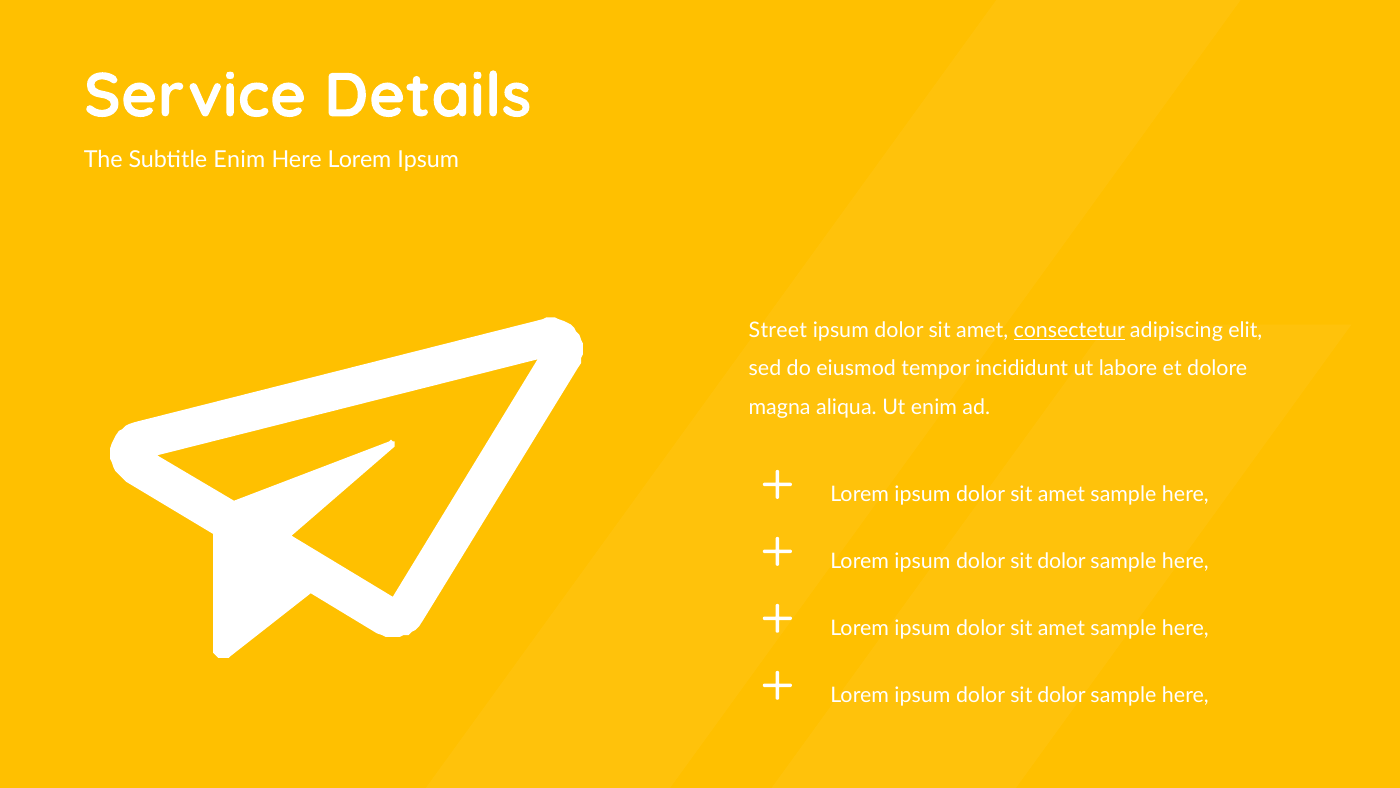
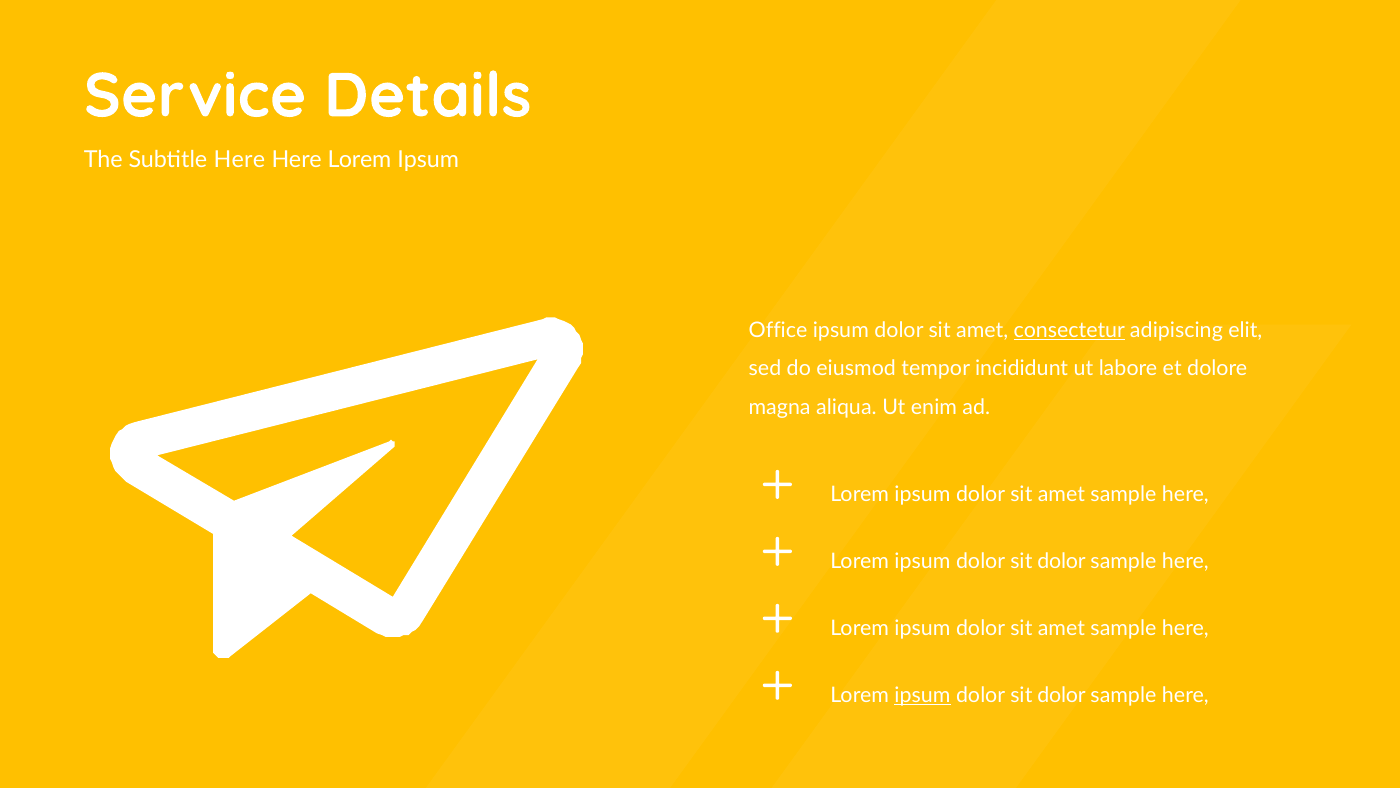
Subtitle Enim: Enim -> Here
Street: Street -> Office
ipsum at (922, 695) underline: none -> present
